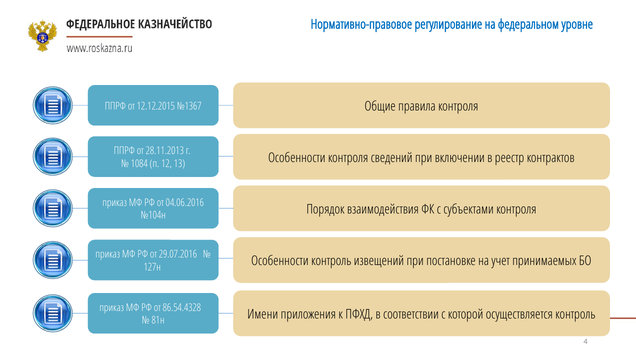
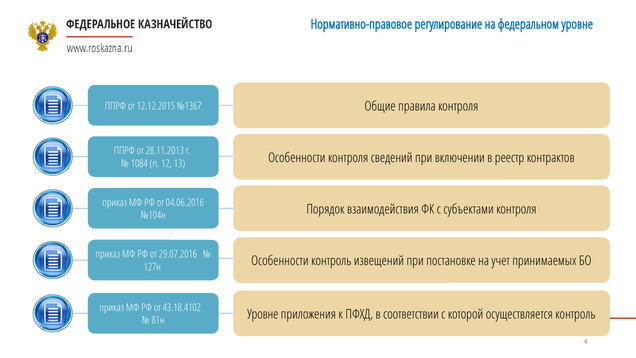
86.54.4328: 86.54.4328 -> 43.18.4102
81н Имени: Имени -> Уровне
